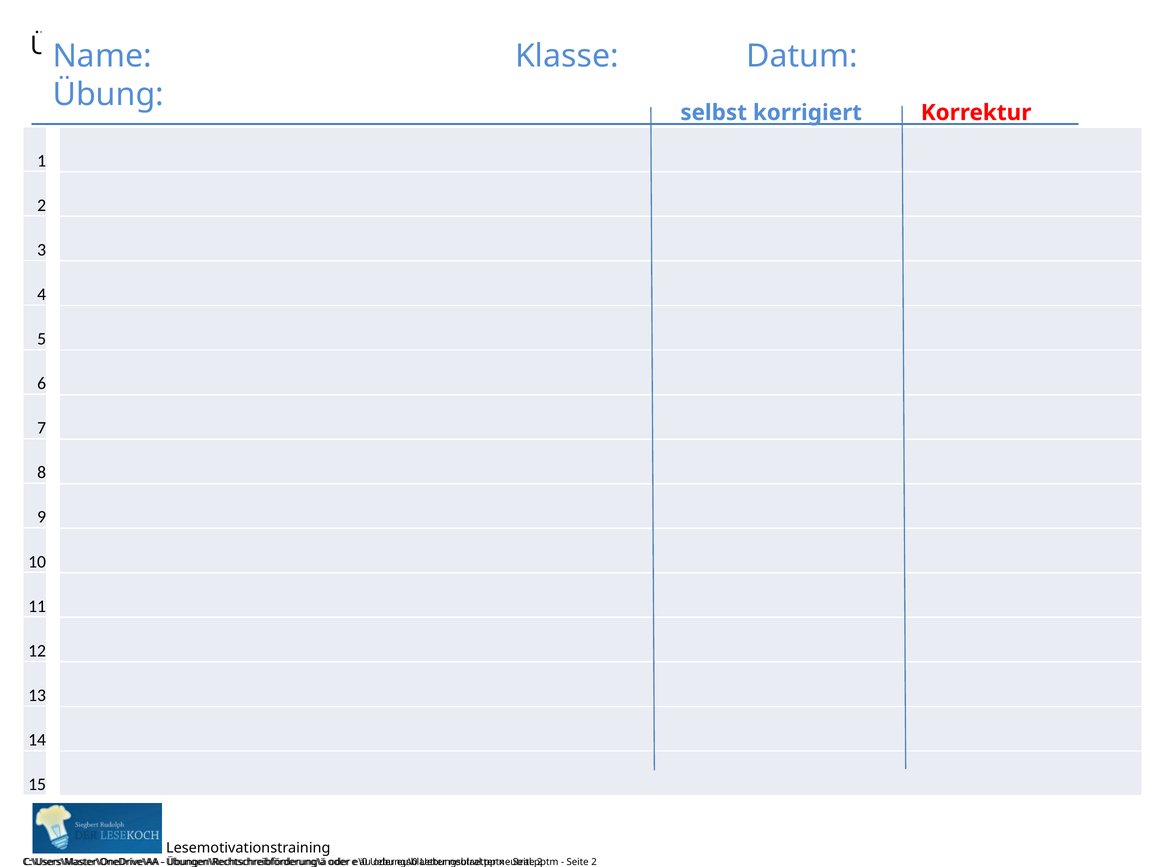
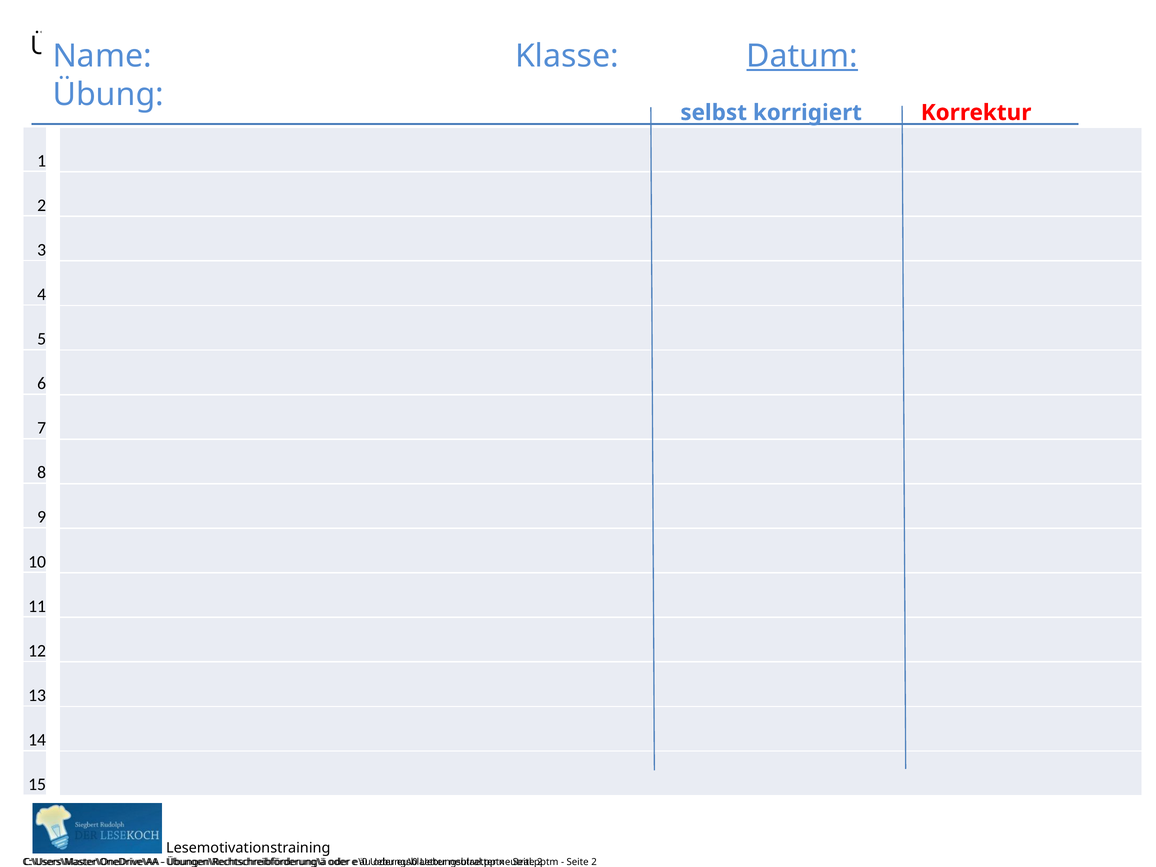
Datum underline: none -> present
